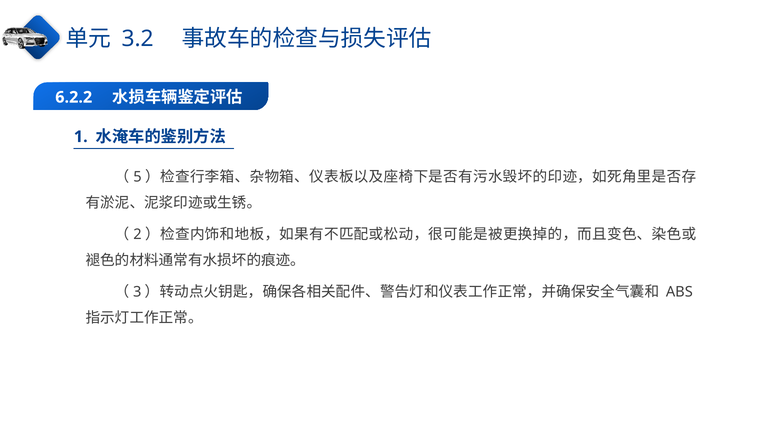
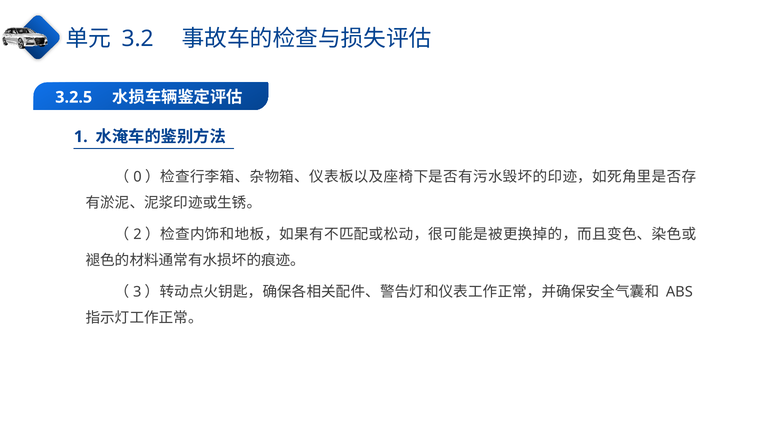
6.2.2: 6.2.2 -> 3.2.5
5: 5 -> 0
